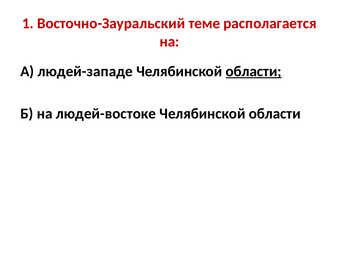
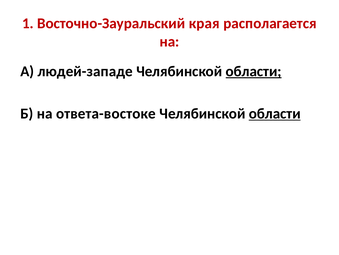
теме: теме -> края
людей-востоке: людей-востоке -> ответа-востоке
области at (275, 113) underline: none -> present
